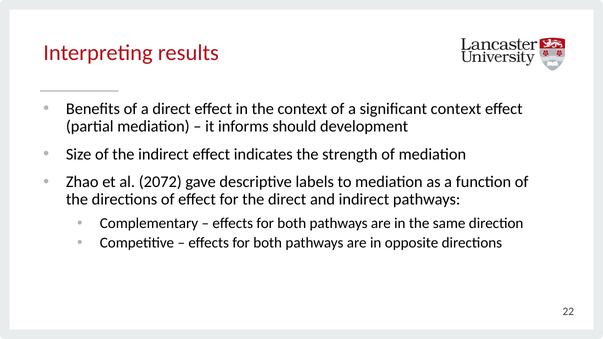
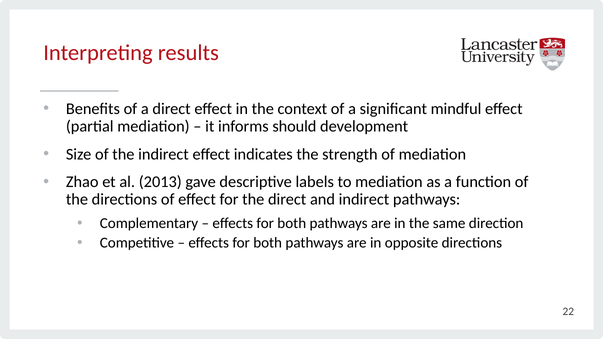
significant context: context -> mindful
2072: 2072 -> 2013
